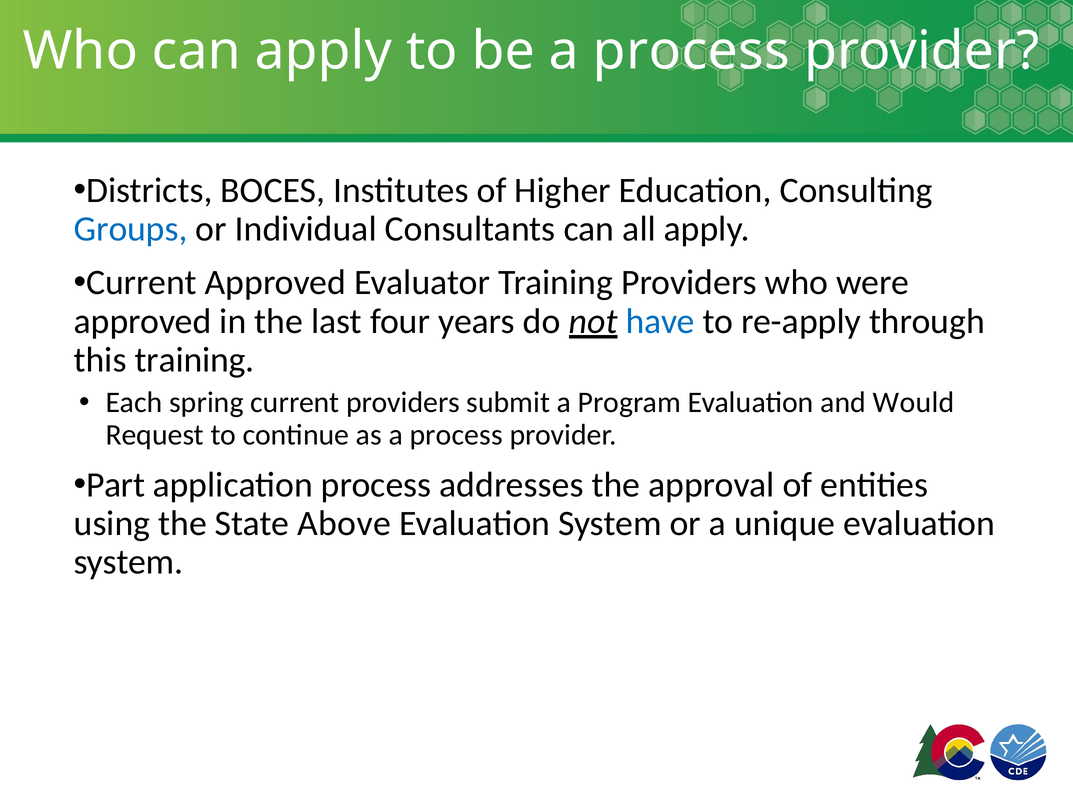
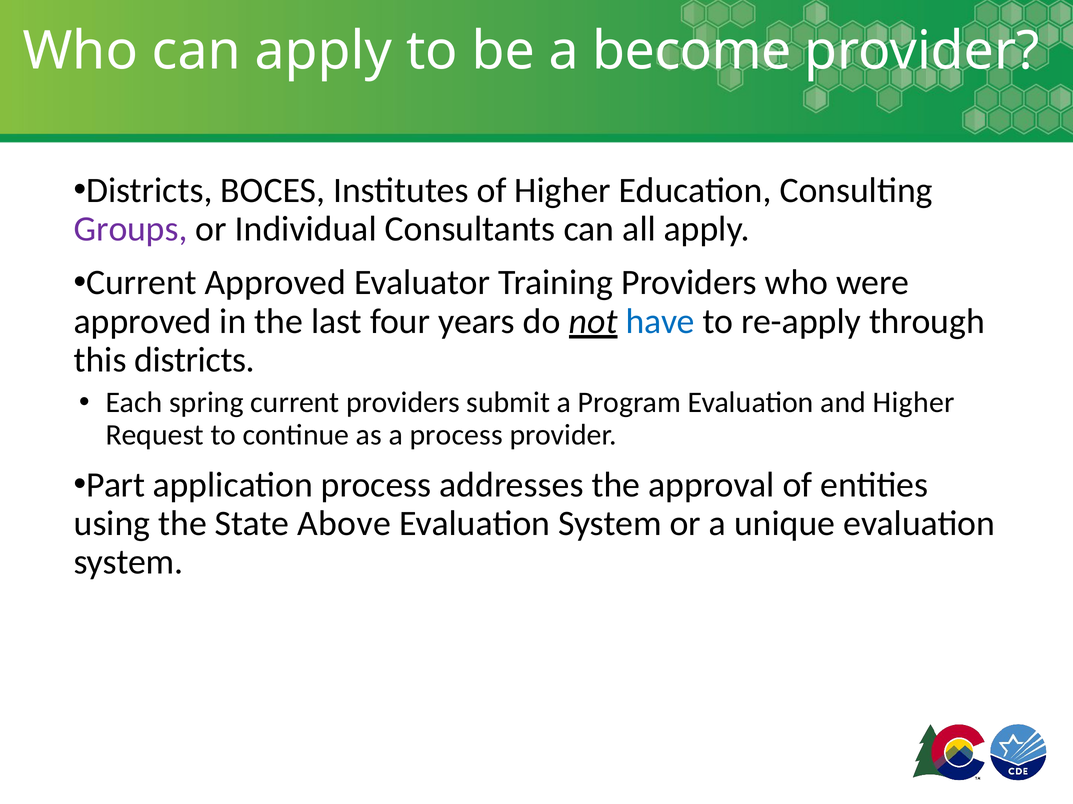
be a process: process -> become
Groups colour: blue -> purple
this training: training -> districts
and Would: Would -> Higher
